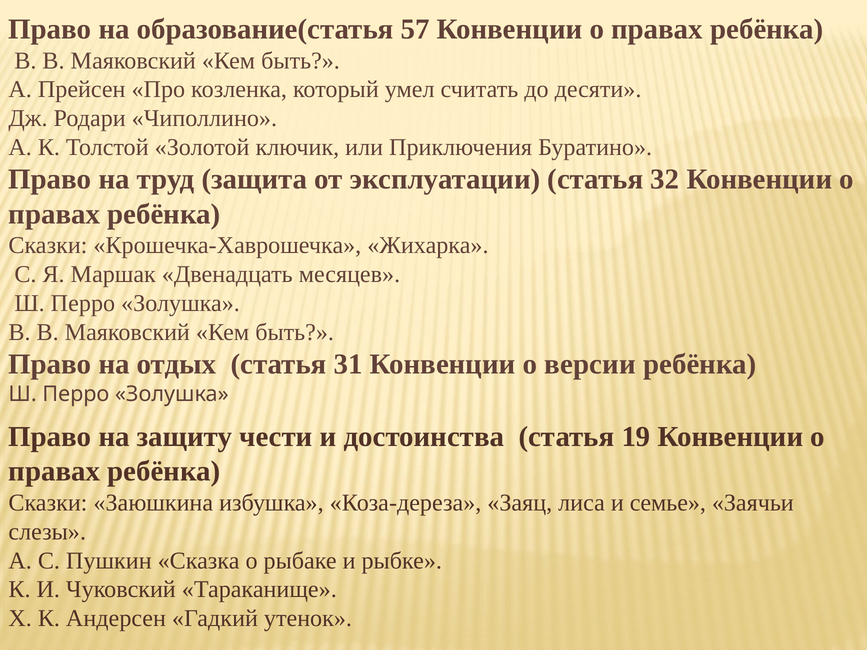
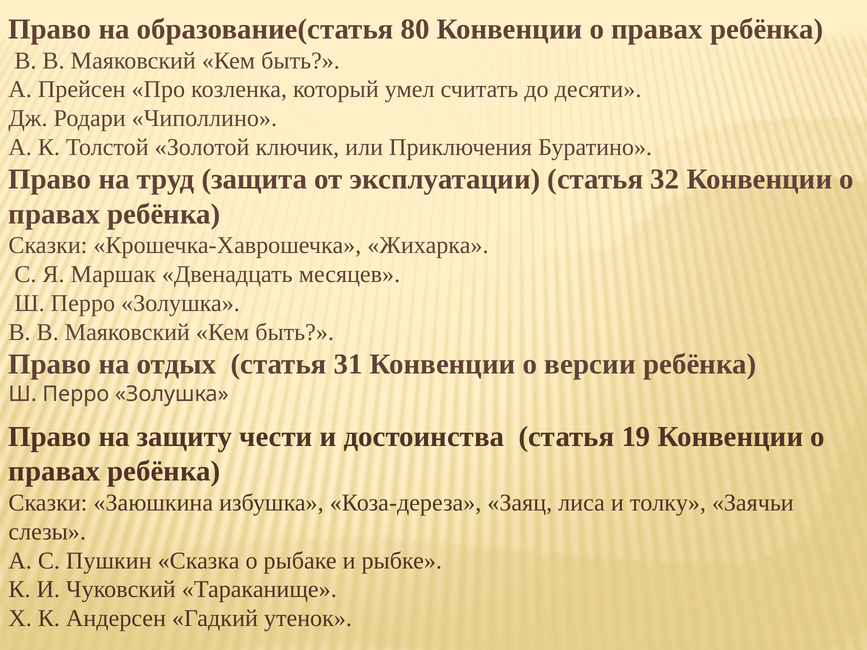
57: 57 -> 80
семье: семье -> толку
